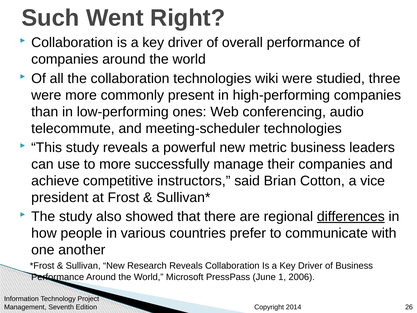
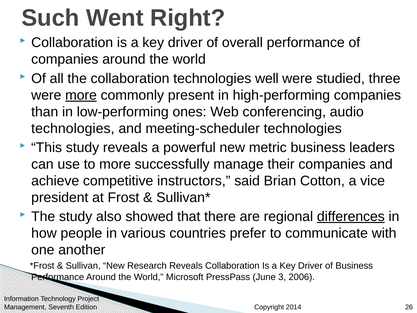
wiki: wiki -> well
more at (81, 95) underline: none -> present
telecommute at (73, 128): telecommute -> technologies
1: 1 -> 3
